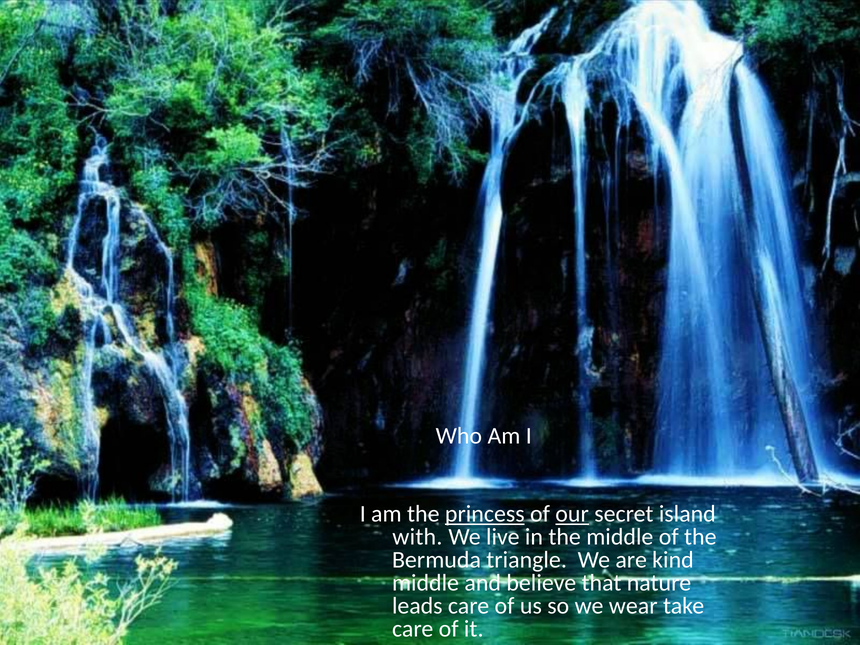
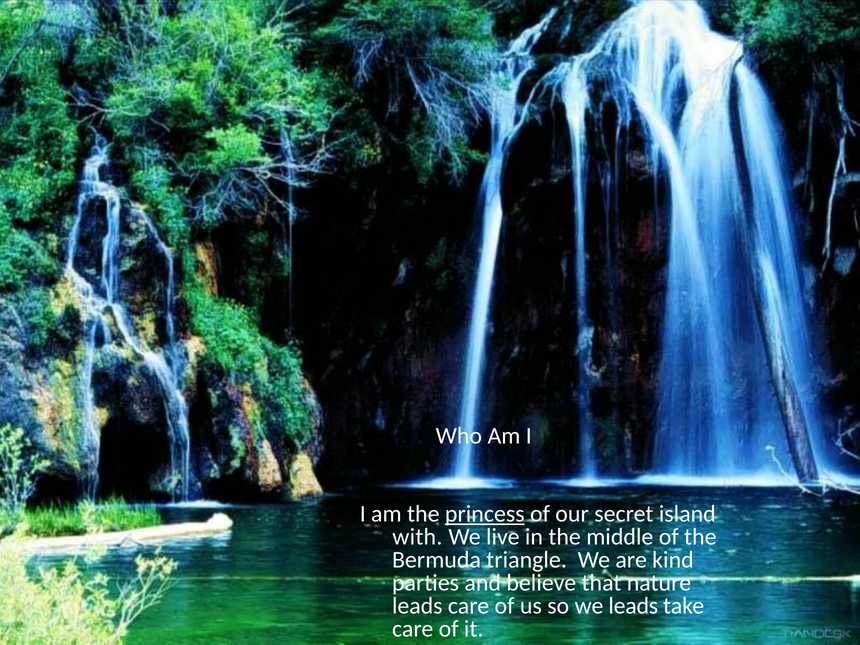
our underline: present -> none
middle at (426, 583): middle -> parties
we wear: wear -> leads
